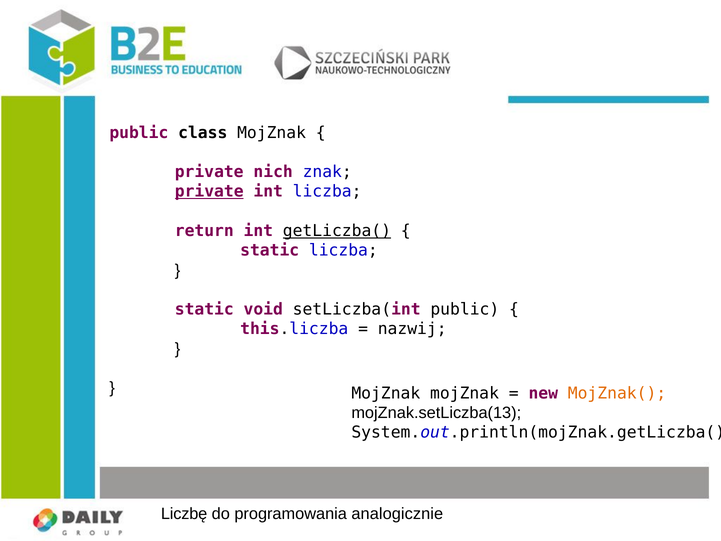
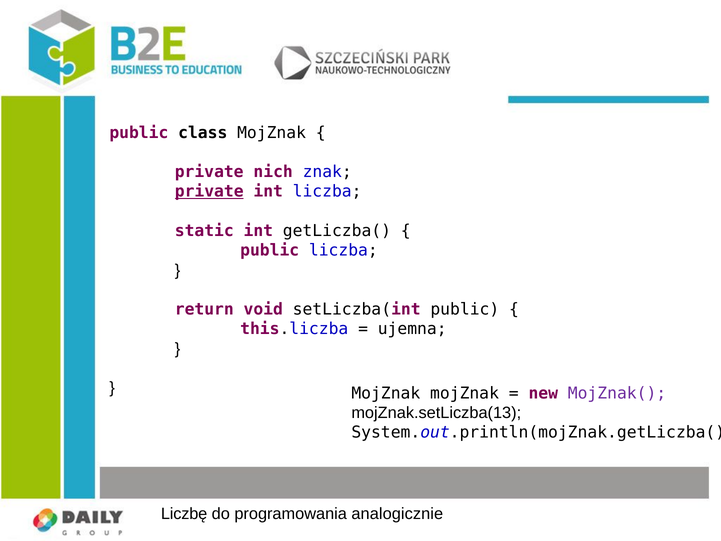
return: return -> static
getLiczba( underline: present -> none
static at (270, 250): static -> public
static at (204, 309): static -> return
nazwij: nazwij -> ujemna
MojZnak( colour: orange -> purple
